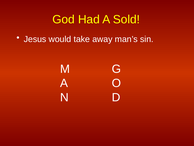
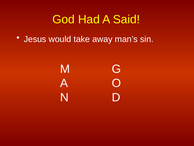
Sold: Sold -> Said
